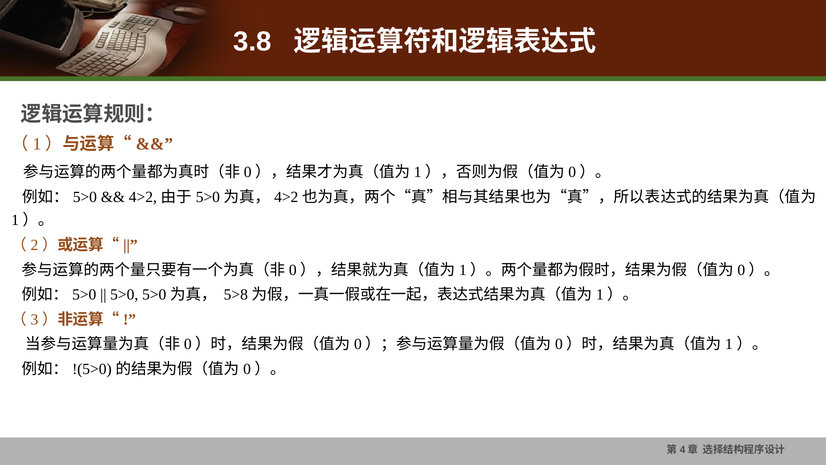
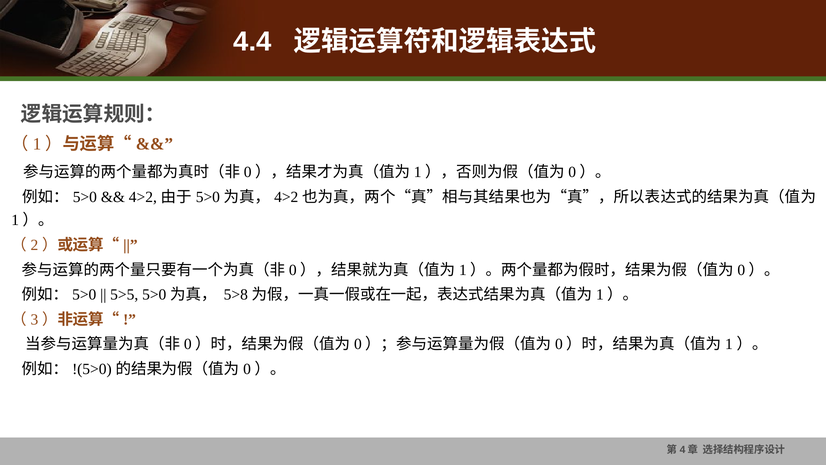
3.8: 3.8 -> 4.4
5>0: 5>0 -> 5>5
